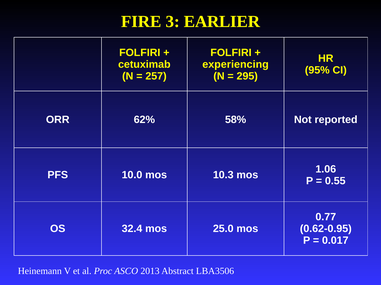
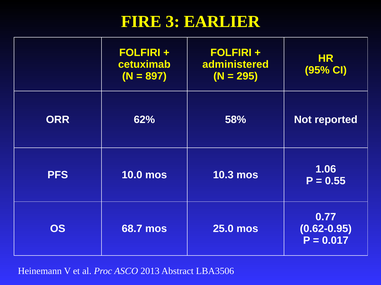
experiencing: experiencing -> administered
257: 257 -> 897
32.4: 32.4 -> 68.7
